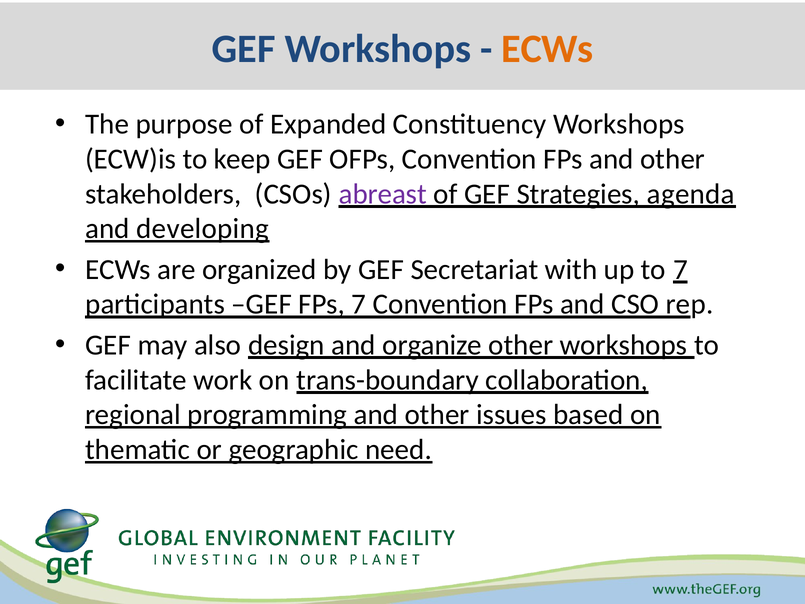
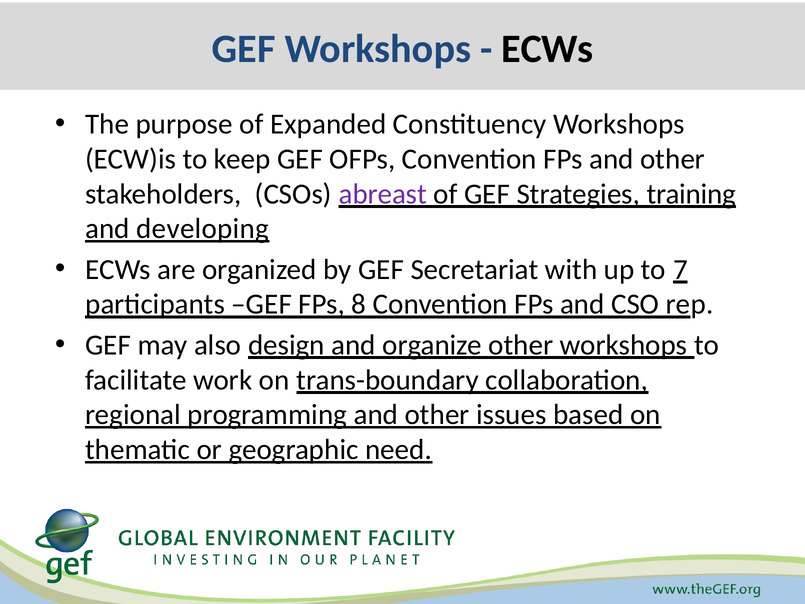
ECWs at (547, 49) colour: orange -> black
agenda: agenda -> training
FPs 7: 7 -> 8
